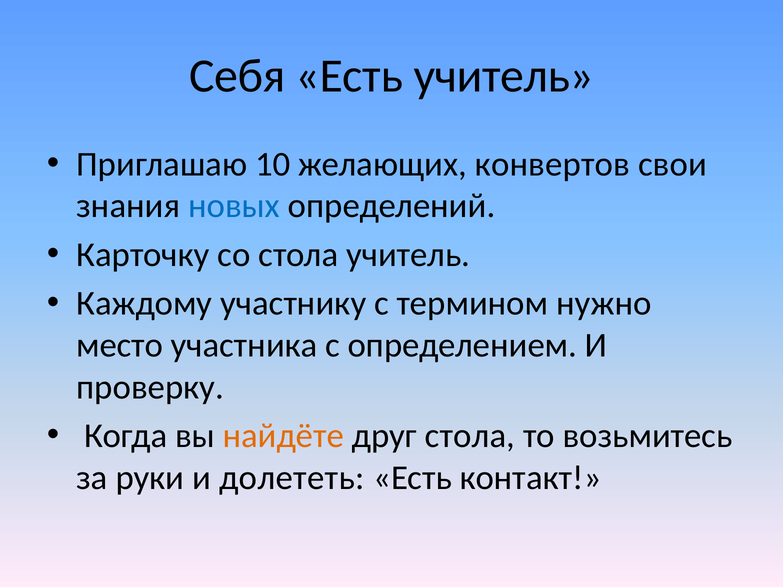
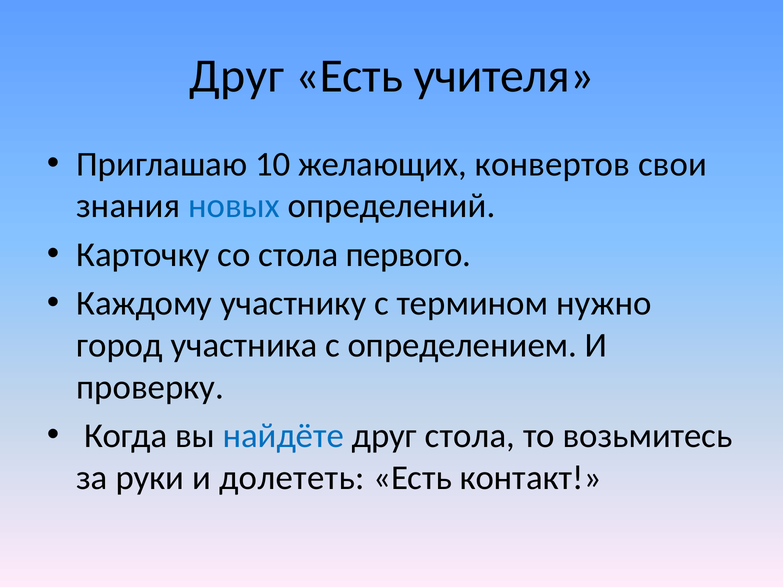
Себя at (237, 76): Себя -> Друг
Есть учитель: учитель -> учителя
стола учитель: учитель -> первого
место: место -> город
найдёте colour: orange -> blue
